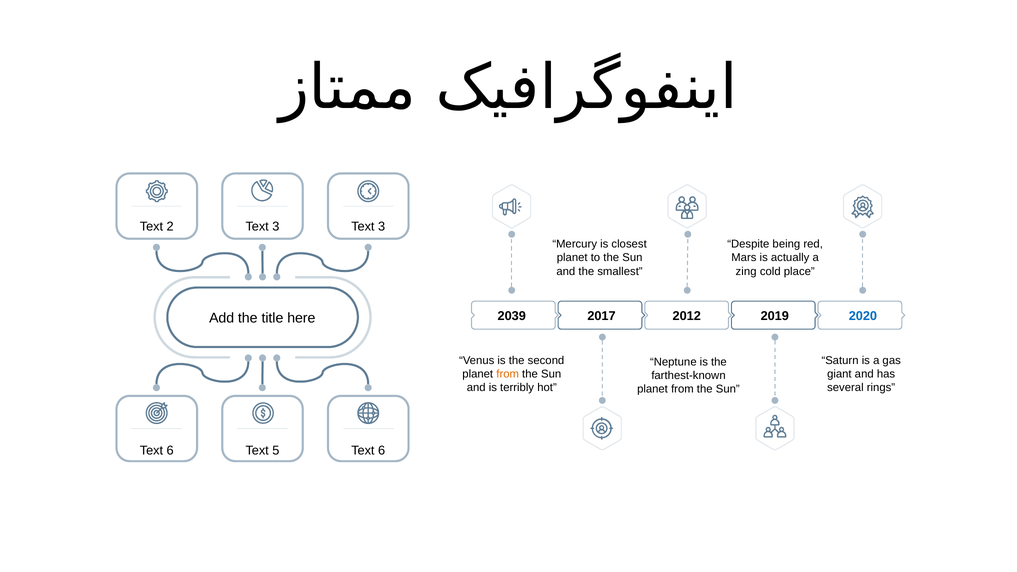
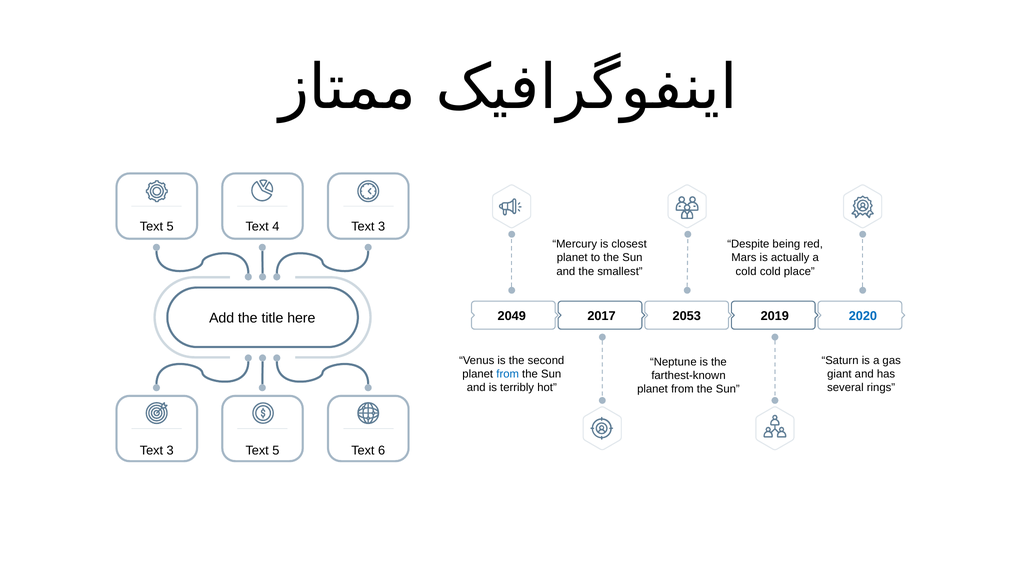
2 at (170, 227): 2 -> 5
3 at (276, 226): 3 -> 4
zing at (746, 271): zing -> cold
2039: 2039 -> 2049
2012: 2012 -> 2053
from at (508, 374) colour: orange -> blue
6 at (170, 450): 6 -> 3
